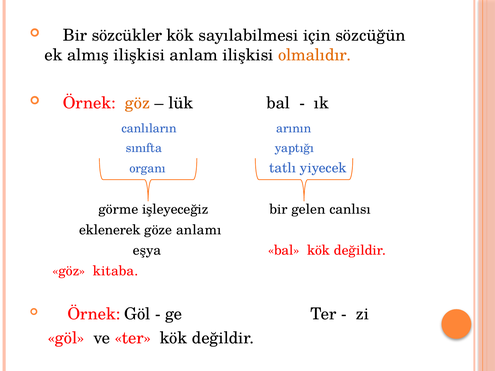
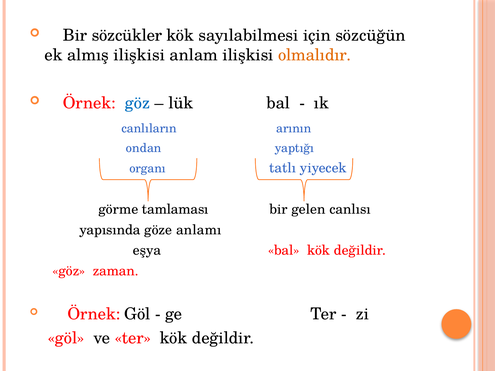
göz at (137, 103) colour: orange -> blue
sınıfta: sınıfta -> ondan
işleyeceğiz: işleyeceğiz -> tamlaması
eklenerek: eklenerek -> yapısında
kitaba: kitaba -> zaman
